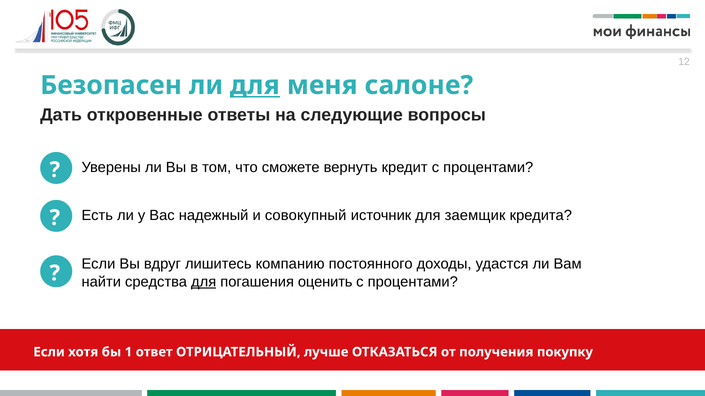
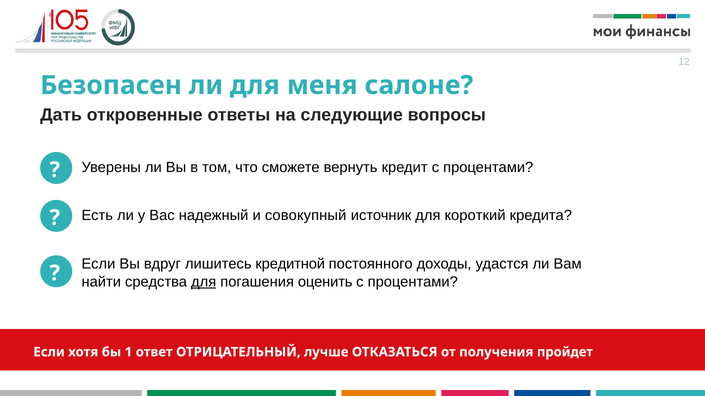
для at (255, 85) underline: present -> none
заемщик: заемщик -> короткий
компанию: компанию -> кредитной
покупку: покупку -> пройдет
